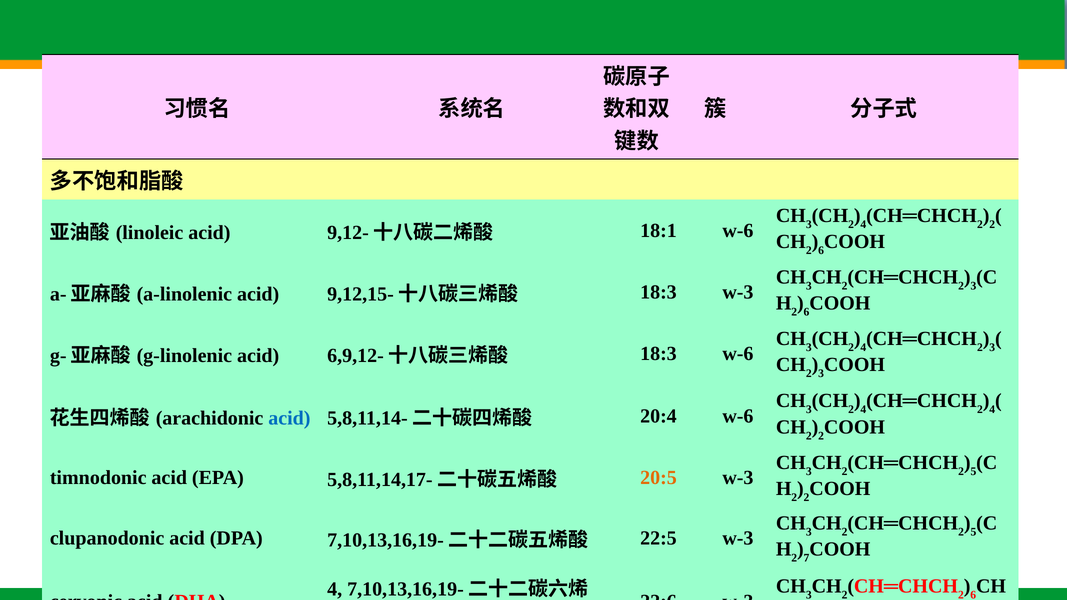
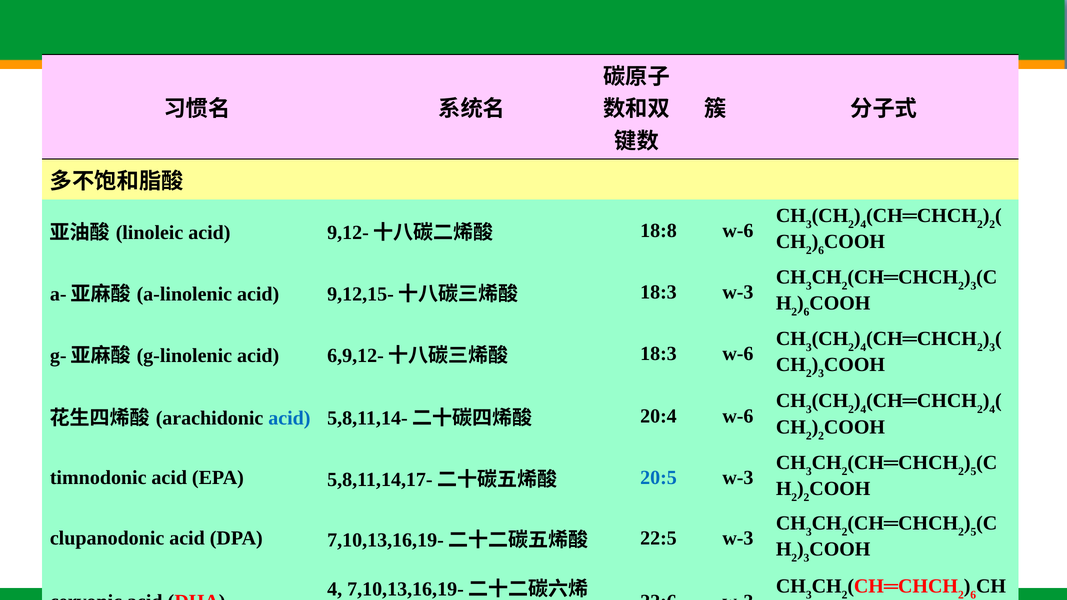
18:1: 18:1 -> 18:8
20:5 colour: orange -> blue
7 at (806, 558): 7 -> 3
